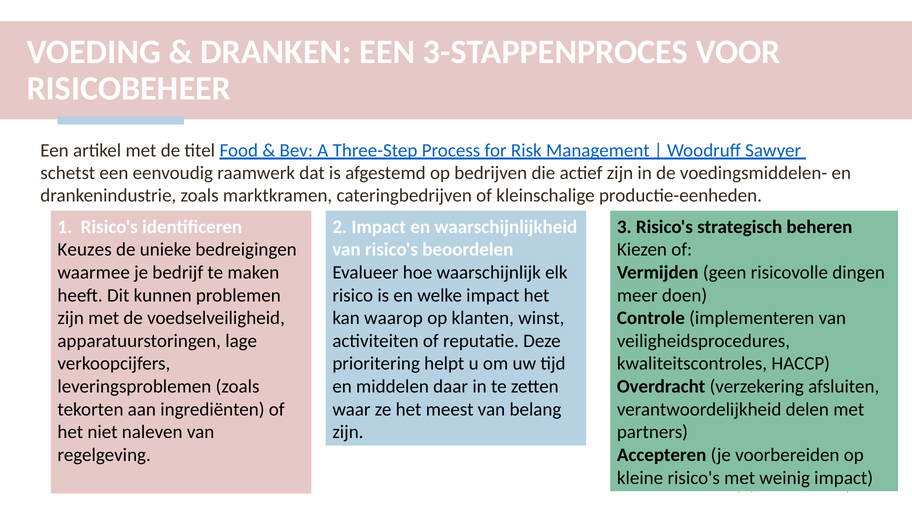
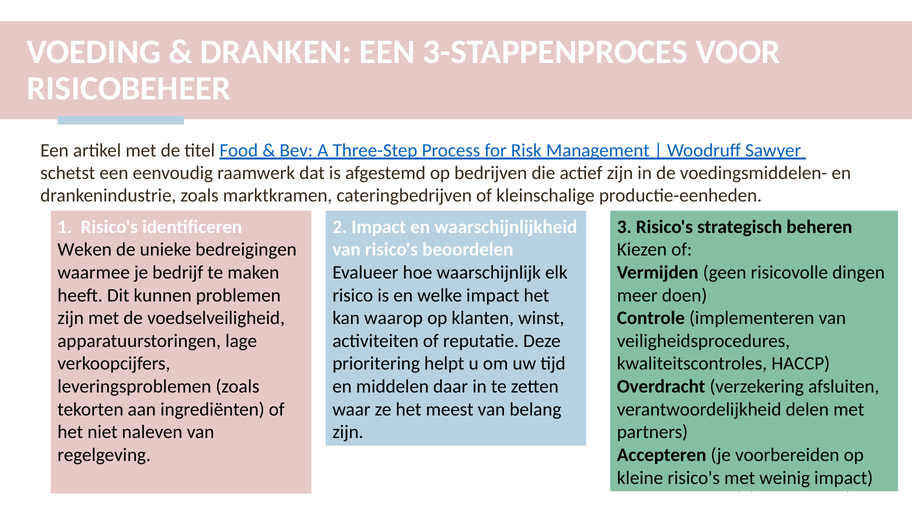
Keuzes: Keuzes -> Weken
